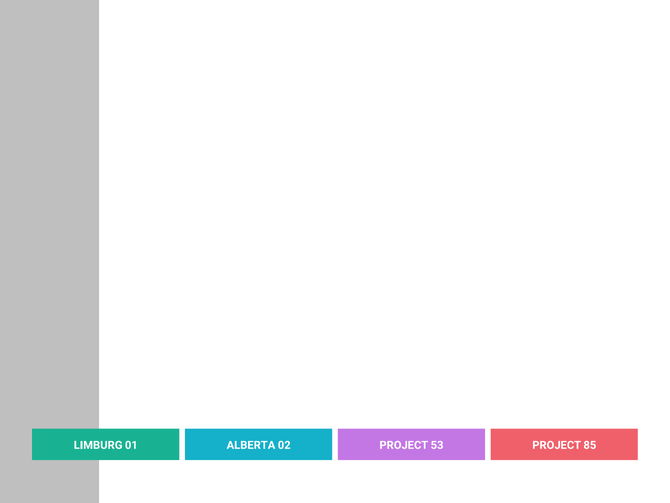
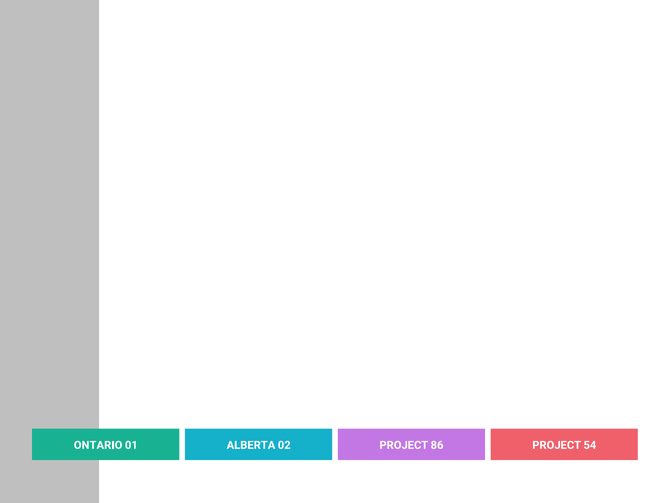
LIMBURG: LIMBURG -> ONTARIO
53: 53 -> 86
85: 85 -> 54
